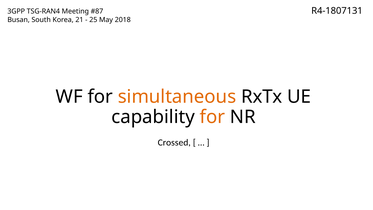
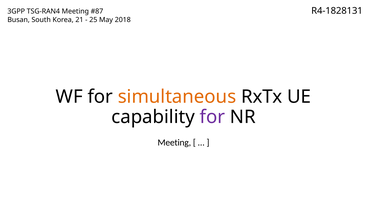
R4-1807131: R4-1807131 -> R4-1828131
for at (212, 117) colour: orange -> purple
Crossed at (174, 142): Crossed -> Meeting
